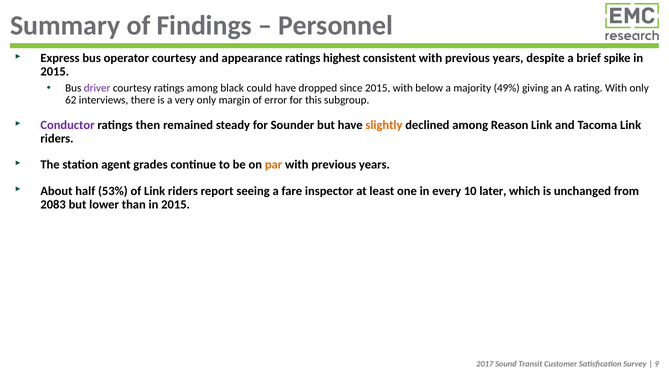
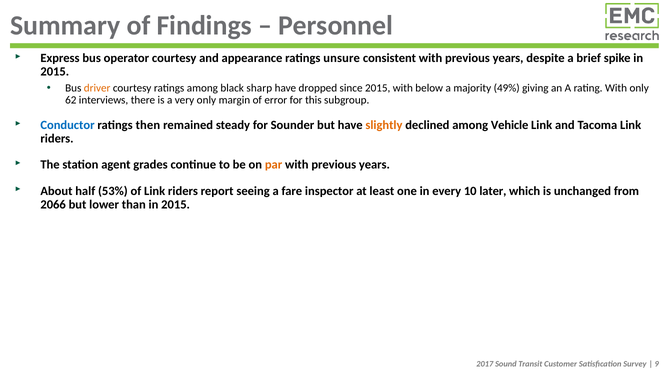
highest: highest -> unsure
driver colour: purple -> orange
could: could -> sharp
Conductor colour: purple -> blue
Reason: Reason -> Vehicle
2083: 2083 -> 2066
